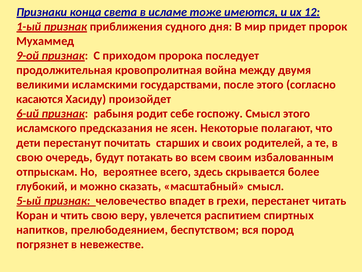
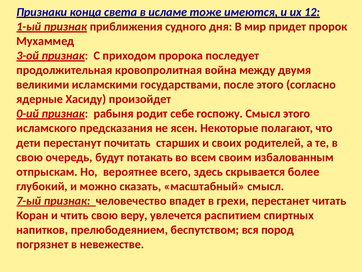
9-ой: 9-ой -> 3-ой
касаются: касаются -> ядерные
6-ий: 6-ий -> 0-ий
5-ый: 5-ый -> 7-ый
